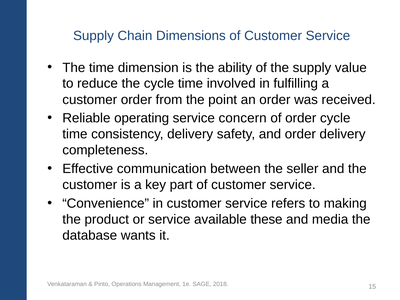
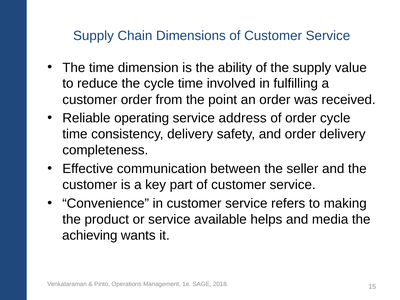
concern: concern -> address
these: these -> helps
database: database -> achieving
